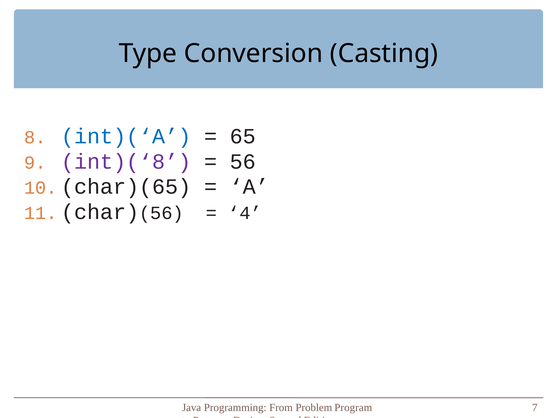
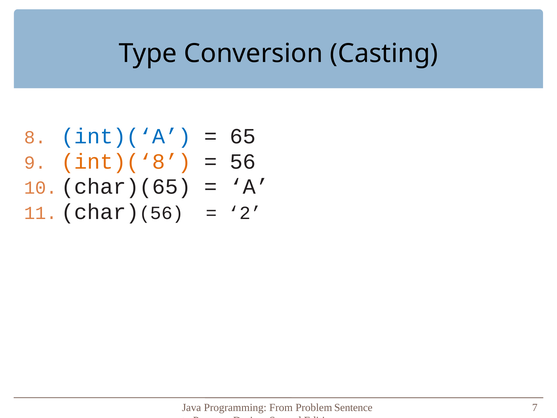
int)(‘8 colour: purple -> orange
4: 4 -> 2
Problem Program: Program -> Sentence
